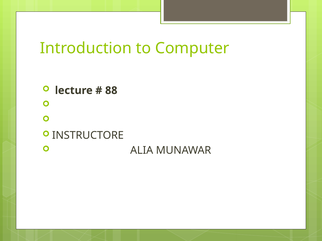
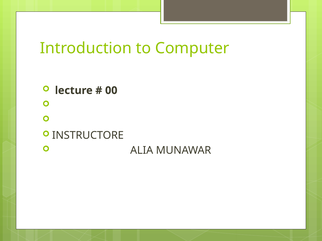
88: 88 -> 00
